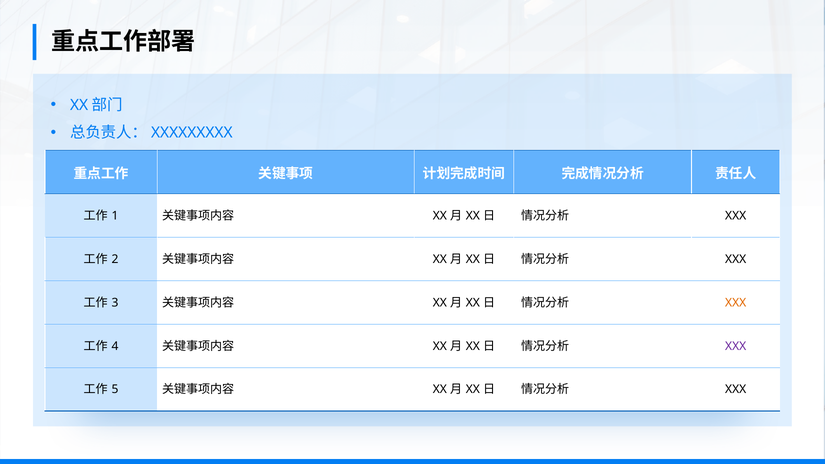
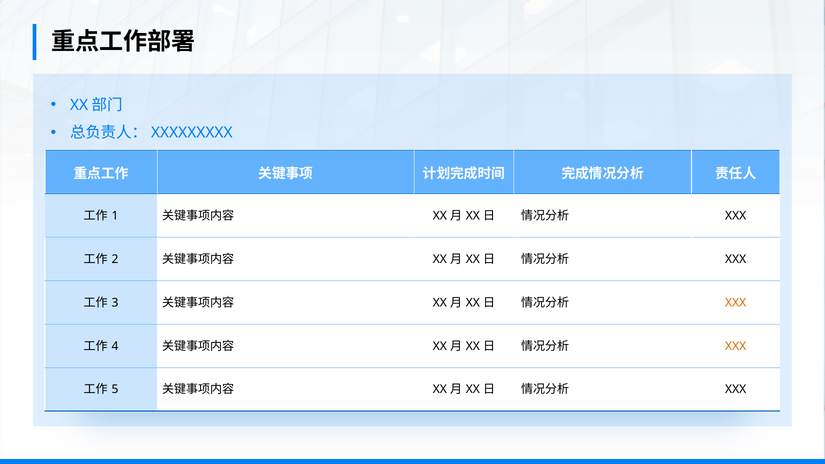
XXX at (736, 346) colour: purple -> orange
